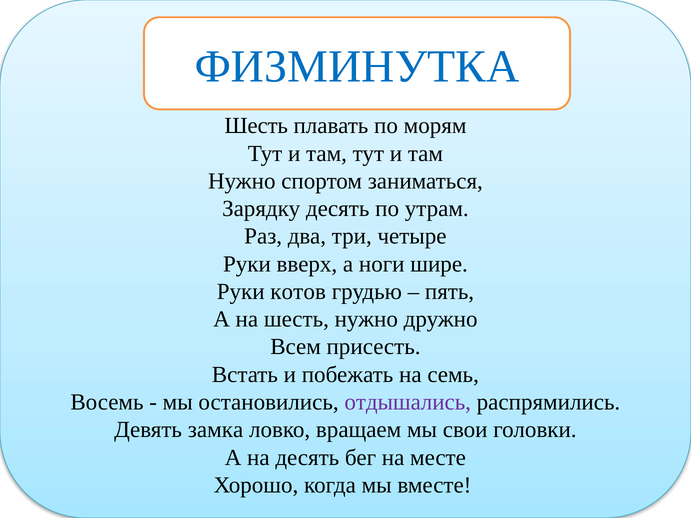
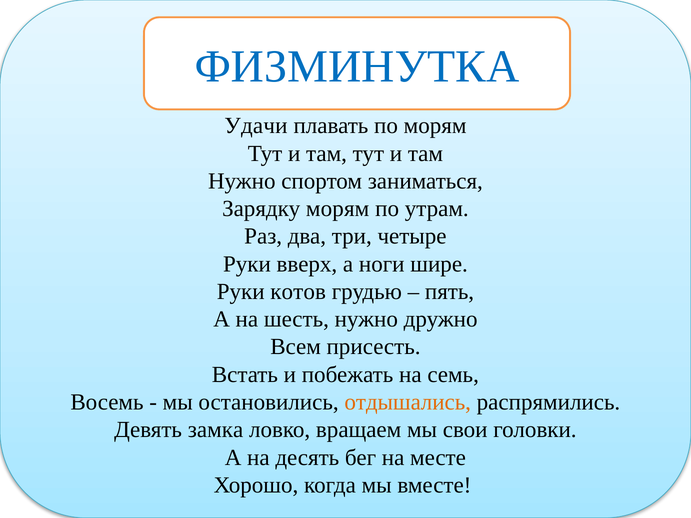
Шесть at (256, 126): Шесть -> Удачи
Зарядку десять: десять -> морям
отдышались colour: purple -> orange
